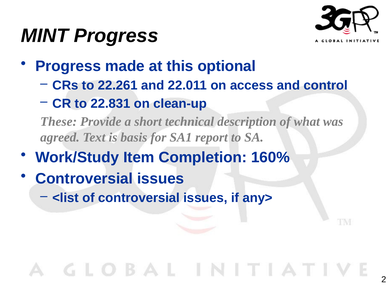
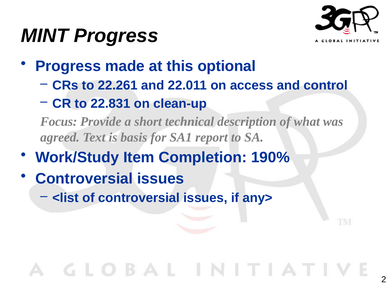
These: These -> Focus
160%: 160% -> 190%
